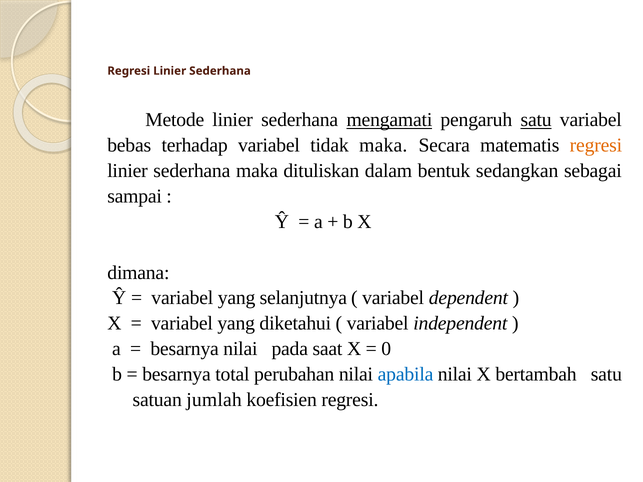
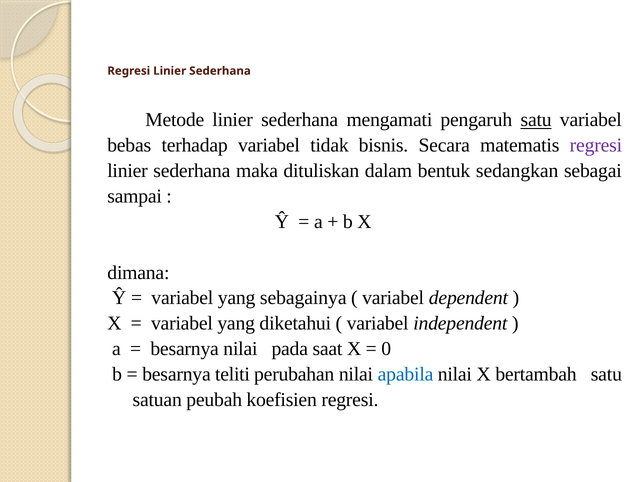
mengamati underline: present -> none
tidak maka: maka -> bisnis
regresi at (596, 145) colour: orange -> purple
selanjutnya: selanjutnya -> sebagainya
total: total -> teliti
jumlah: jumlah -> peubah
